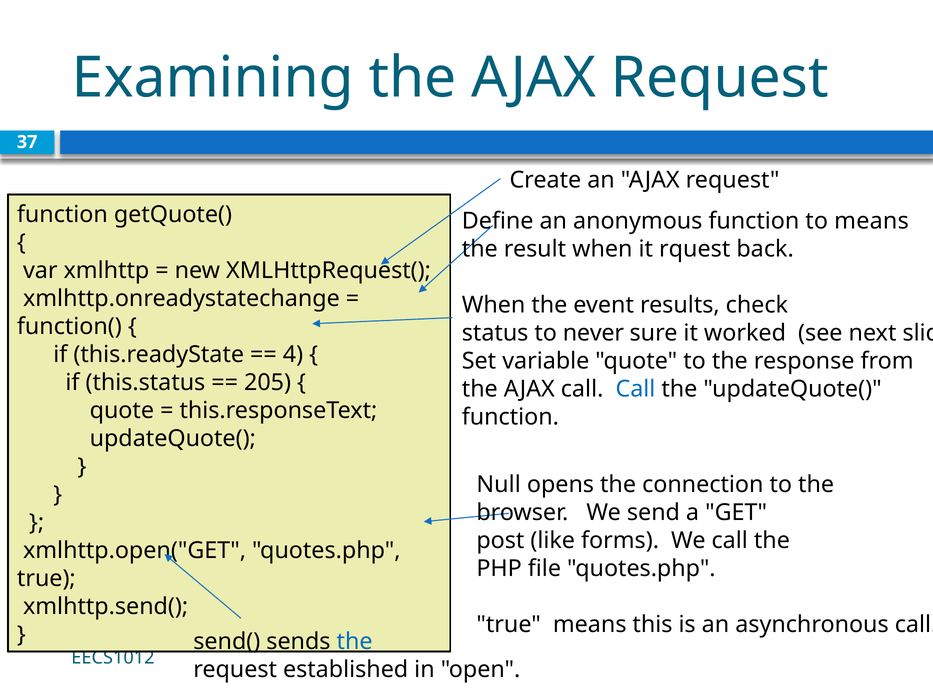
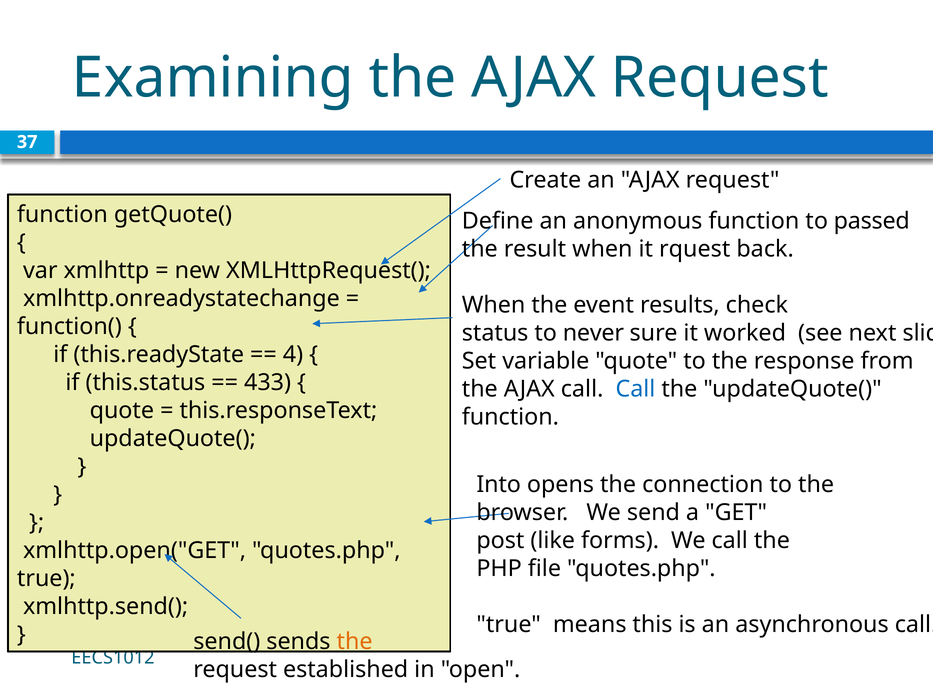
to means: means -> passed
205: 205 -> 433
Null: Null -> Into
the at (355, 641) colour: blue -> orange
